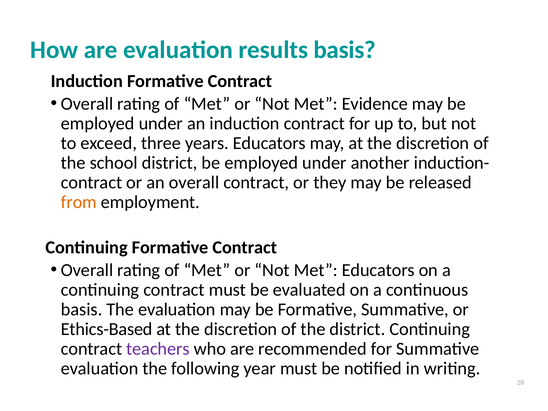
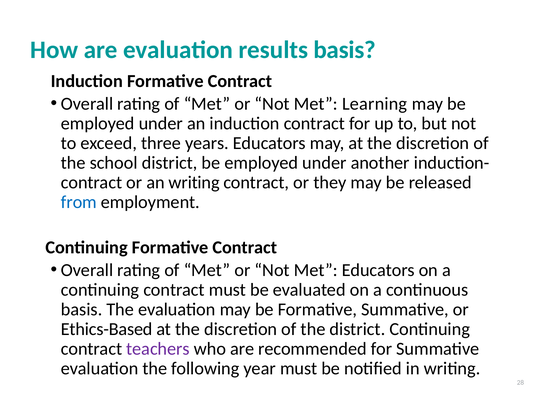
Evidence: Evidence -> Learning
an overall: overall -> writing
from colour: orange -> blue
